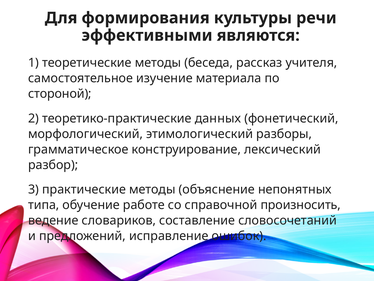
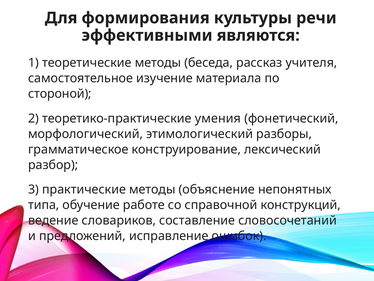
данных: данных -> умения
произносить: произносить -> конструкций
